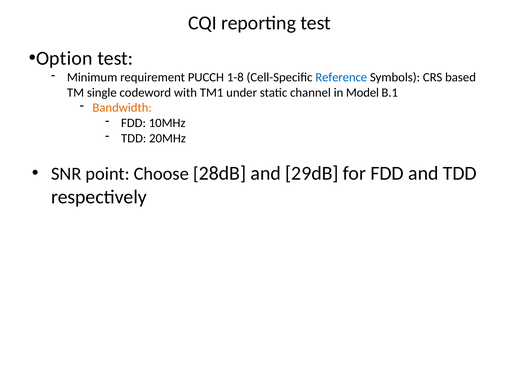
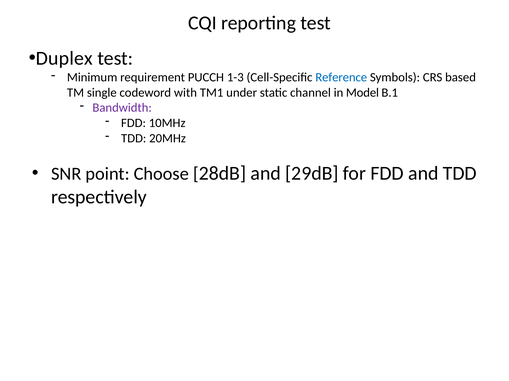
Option: Option -> Duplex
1-8: 1-8 -> 1-3
Bandwidth colour: orange -> purple
